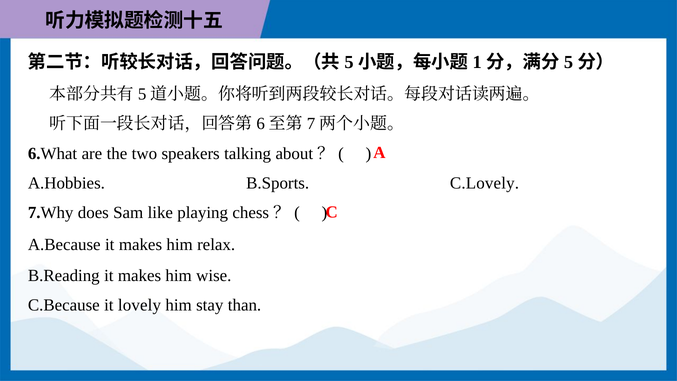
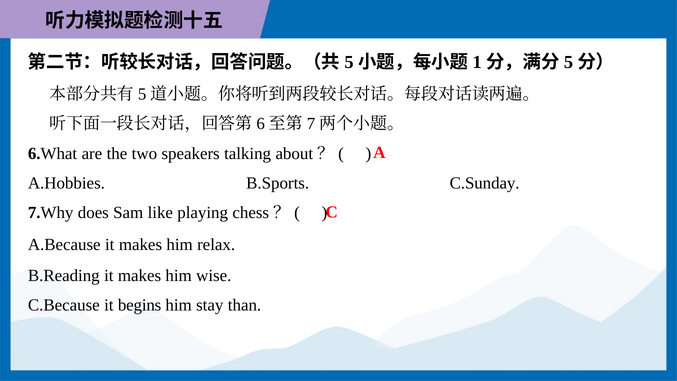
C.Lovely: C.Lovely -> C.Sunday
lovely: lovely -> begins
